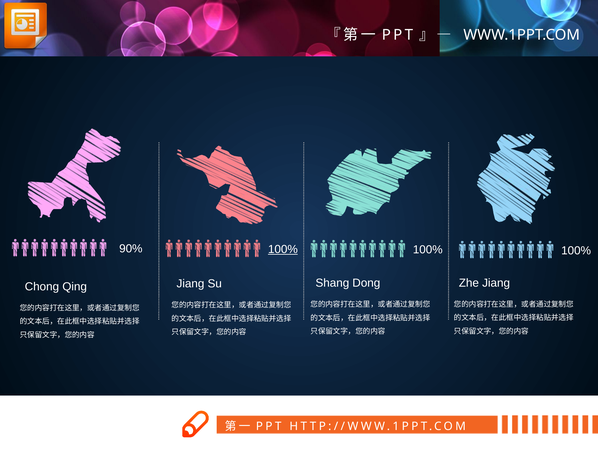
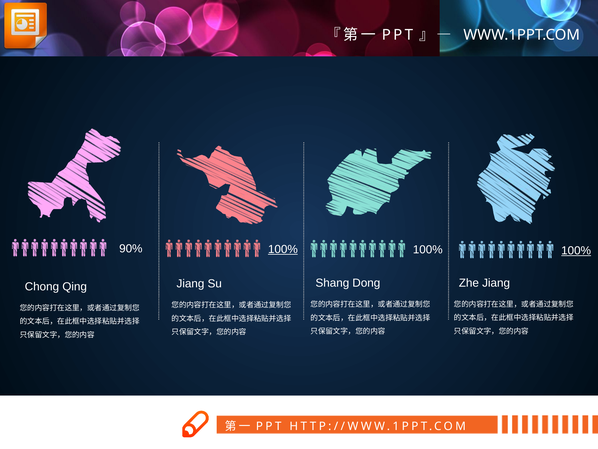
100% at (576, 250) underline: none -> present
